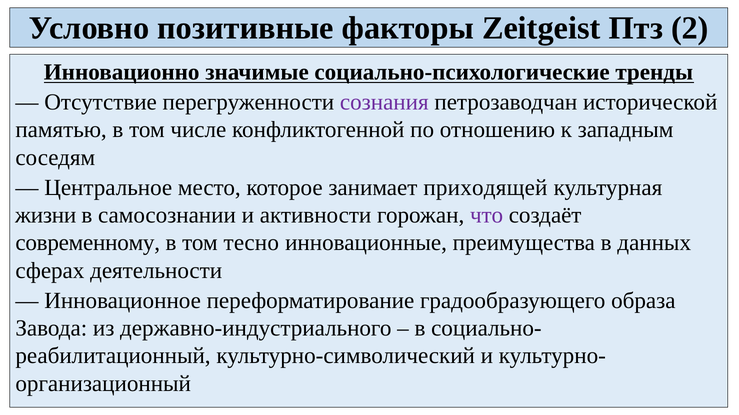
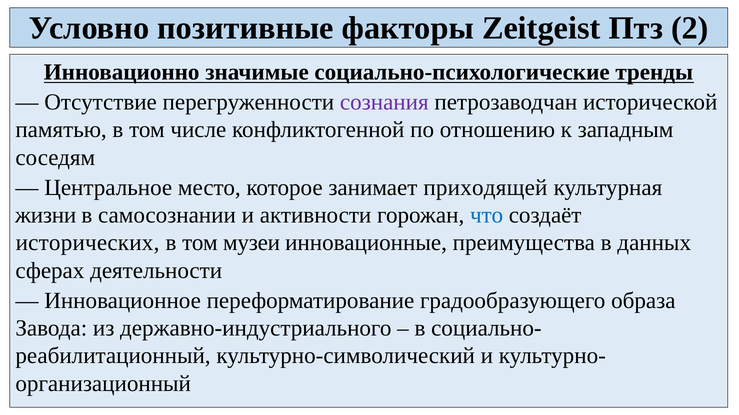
что colour: purple -> blue
современному: современному -> исторических
тесно: тесно -> музеи
